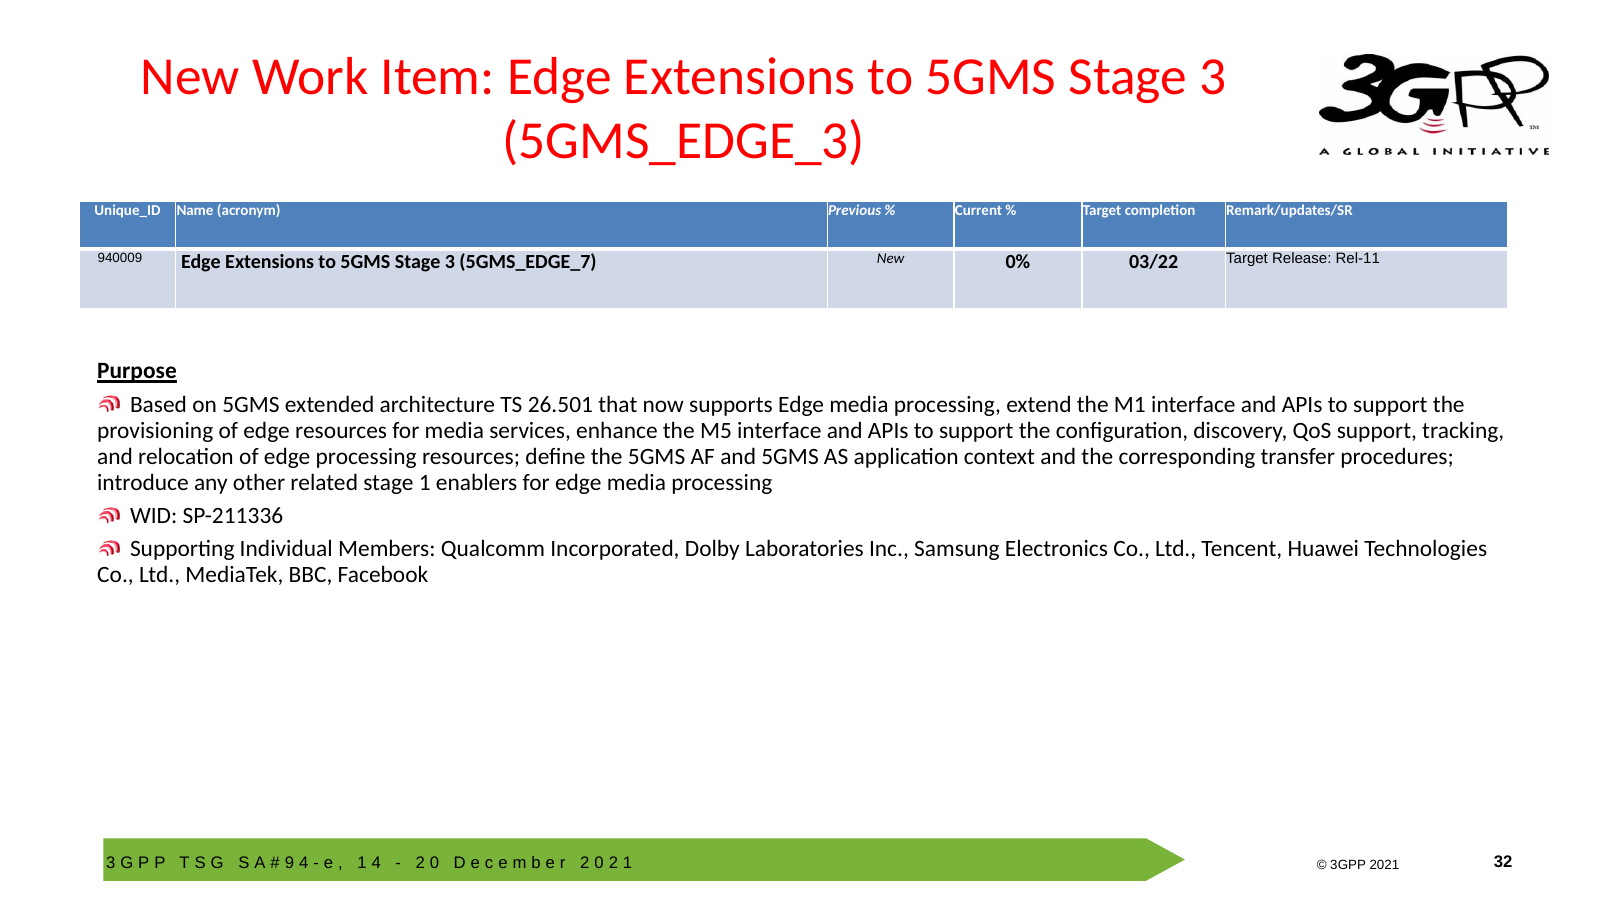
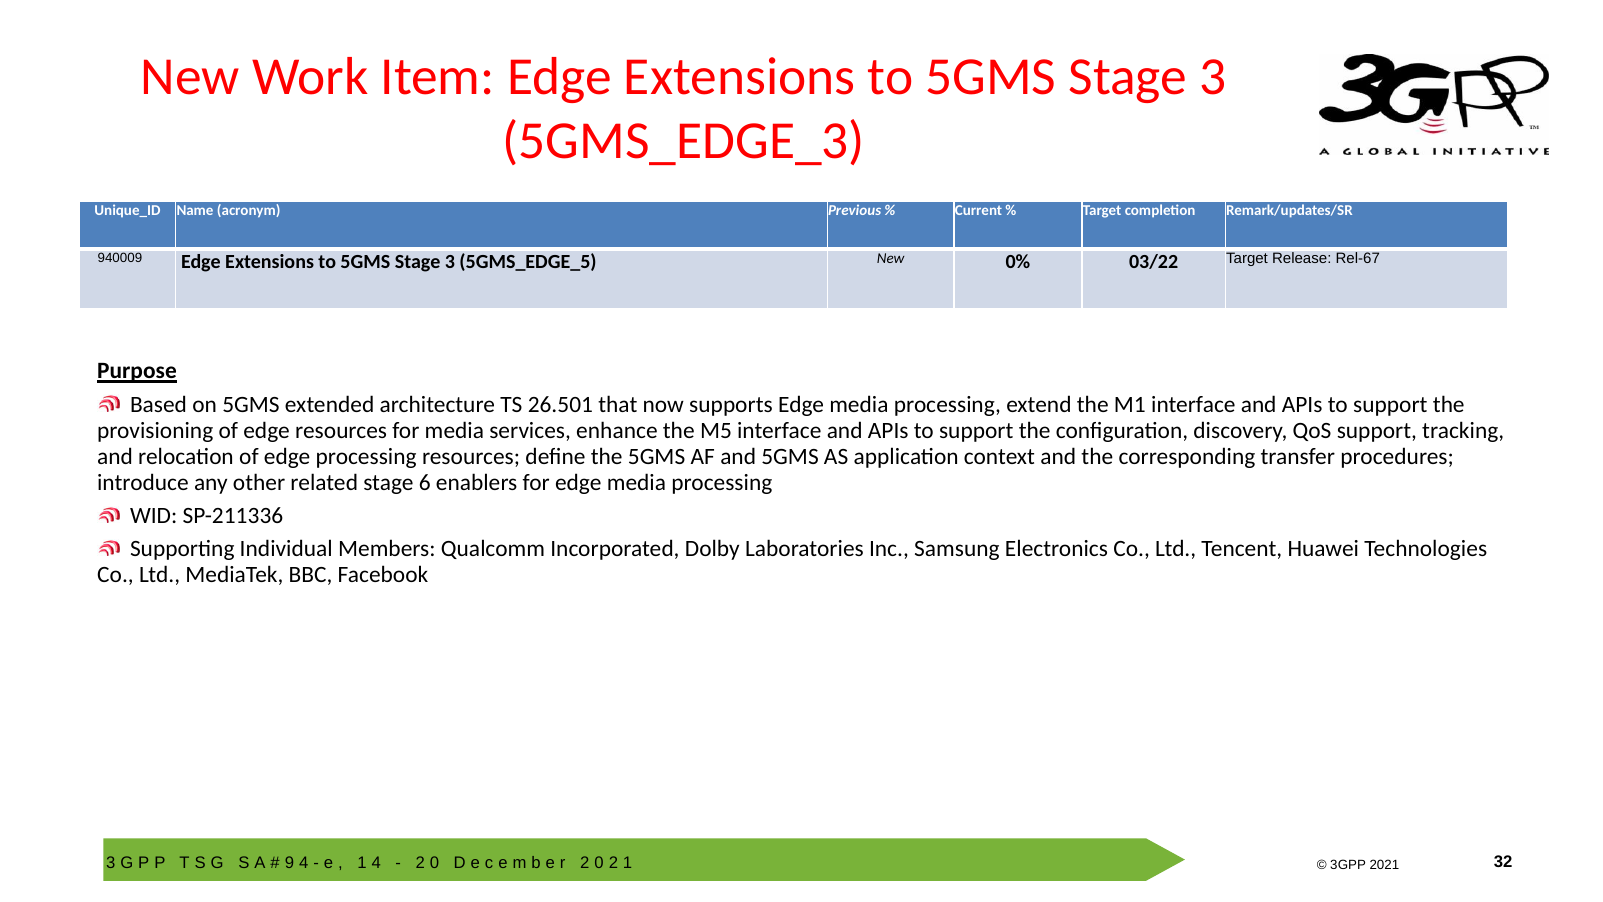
5GMS_EDGE_7: 5GMS_EDGE_7 -> 5GMS_EDGE_5
Rel-11: Rel-11 -> Rel-67
stage 1: 1 -> 6
